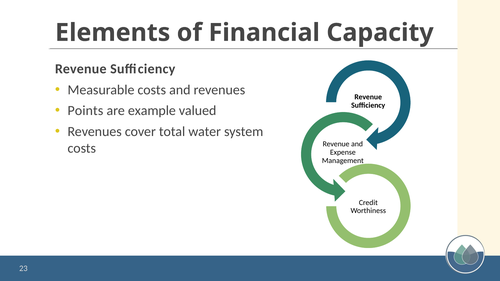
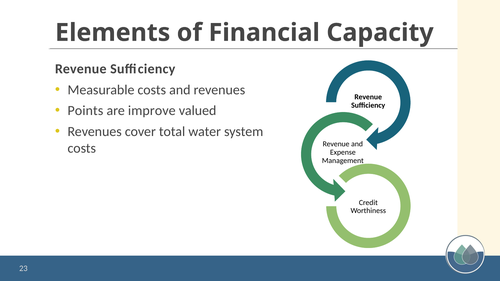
example: example -> improve
